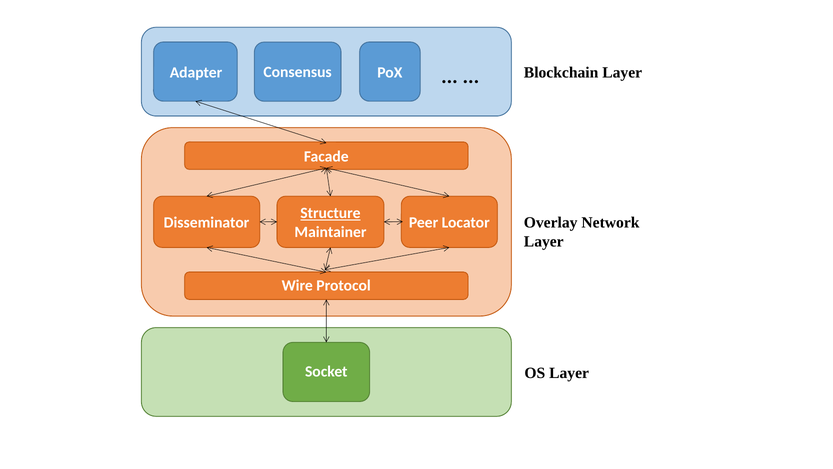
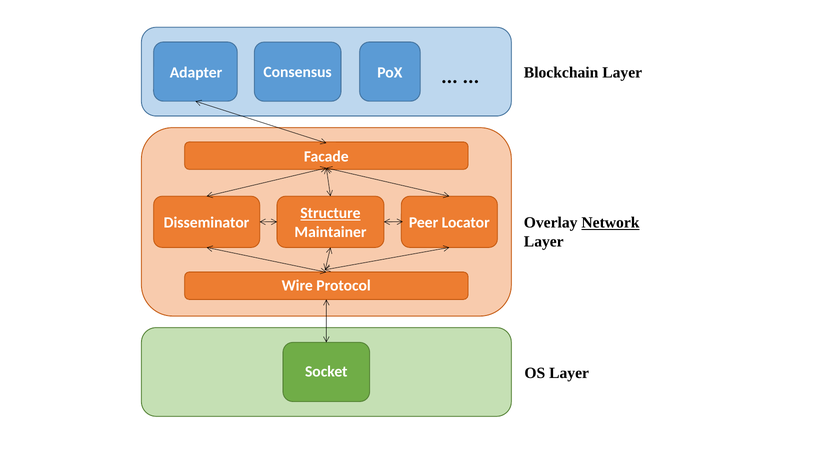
Network underline: none -> present
